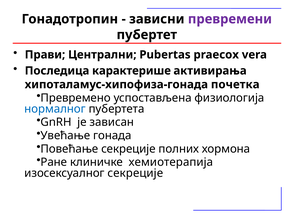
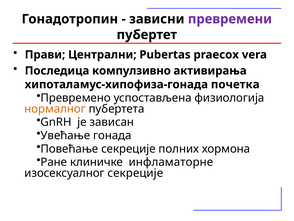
карактерише: карактерише -> компулзивно
нормалног colour: blue -> orange
хемиотерапија: хемиотерапија -> инфламаторне
